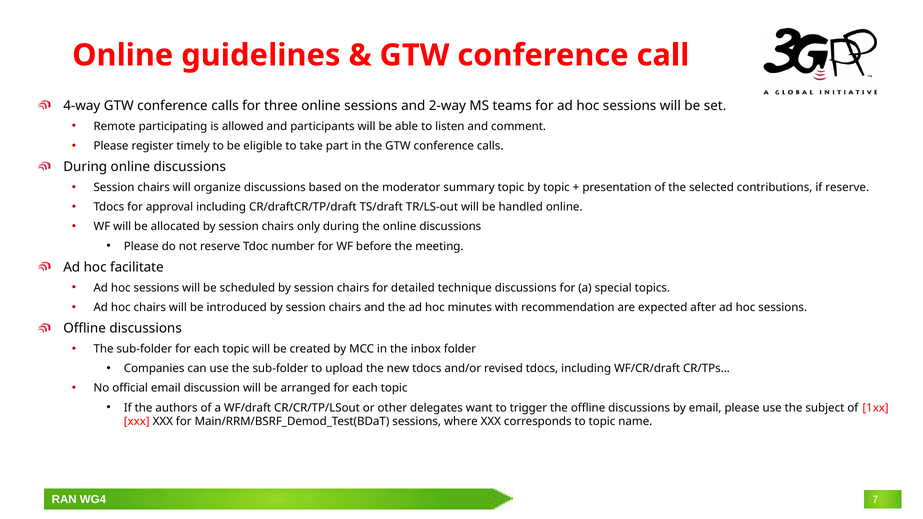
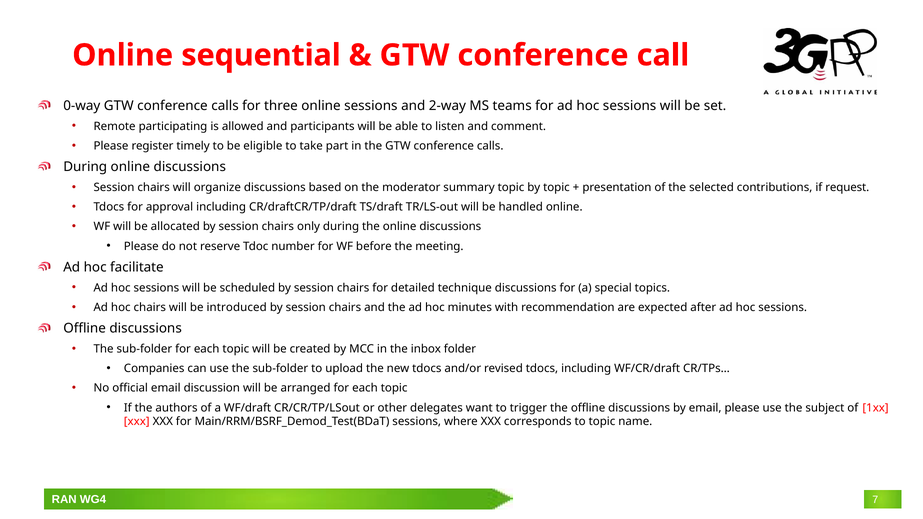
guidelines: guidelines -> sequential
4-way: 4-way -> 0-way
if reserve: reserve -> request
